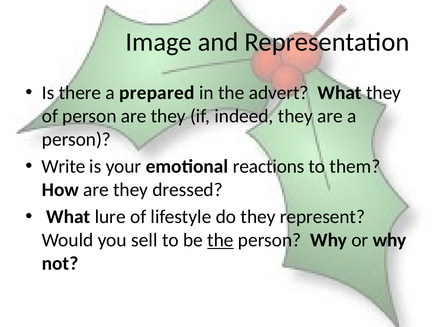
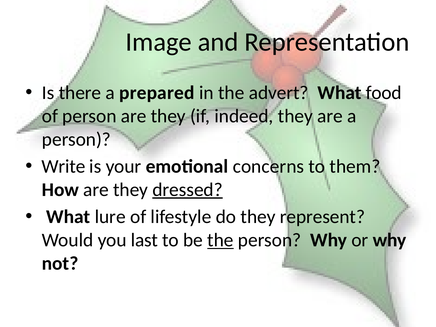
What they: they -> food
reactions: reactions -> concerns
dressed underline: none -> present
sell: sell -> last
